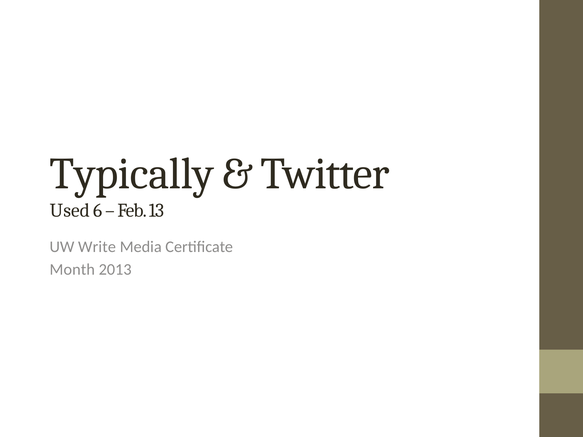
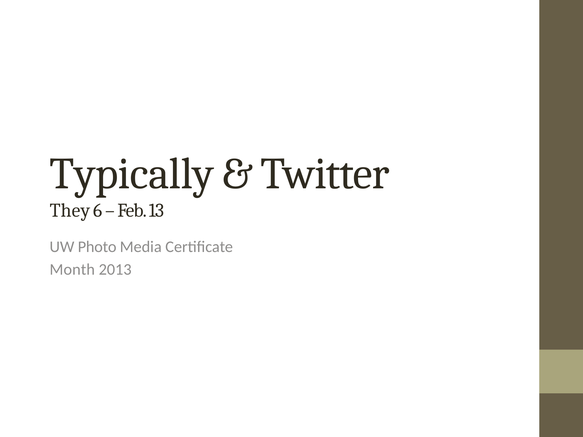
Used: Used -> They
Write: Write -> Photo
